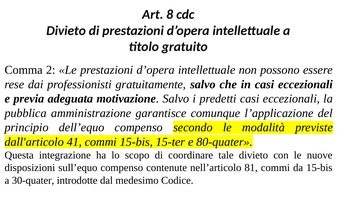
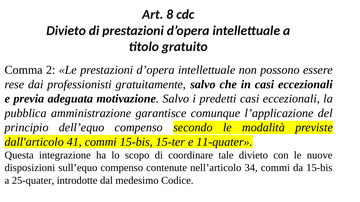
80-quater: 80-quater -> 11-quater
81: 81 -> 34
30-quater: 30-quater -> 25-quater
